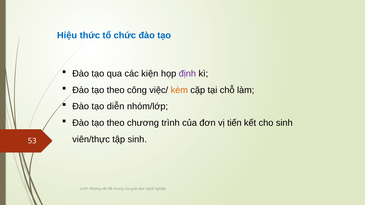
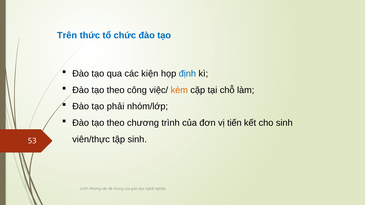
Hiệu: Hiệu -> Trên
định colour: purple -> blue
diễn: diễn -> phải
